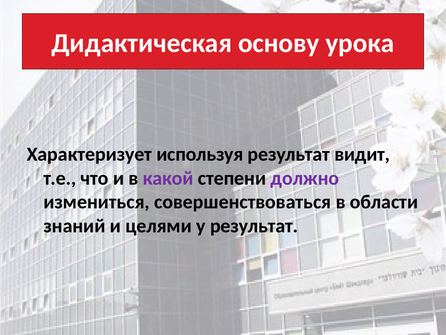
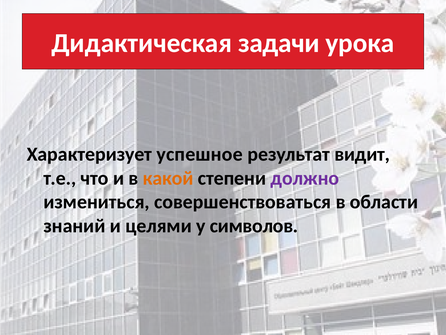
основу: основу -> задачи
используя: используя -> успешное
какой colour: purple -> orange
у результат: результат -> символов
